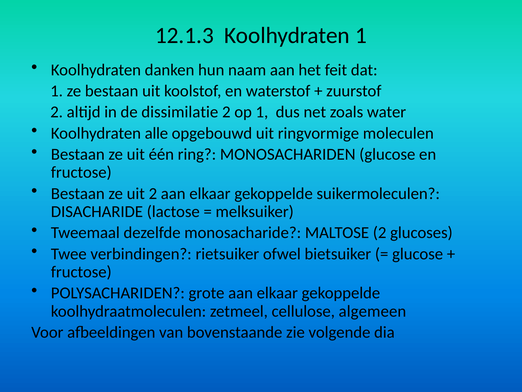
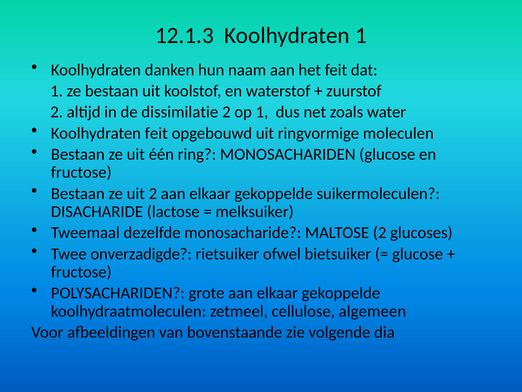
Koolhydraten alle: alle -> feit
verbindingen: verbindingen -> onverzadigde
